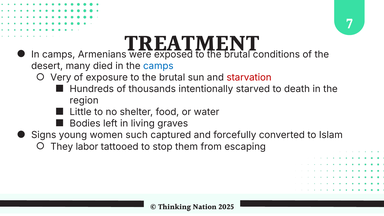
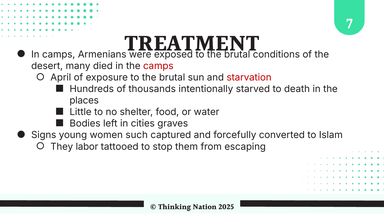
camps at (158, 66) colour: blue -> red
Very: Very -> April
region: region -> places
living: living -> cities
